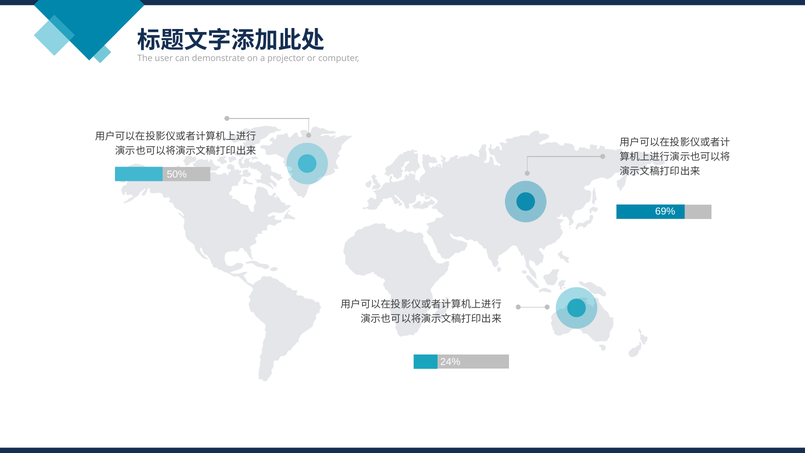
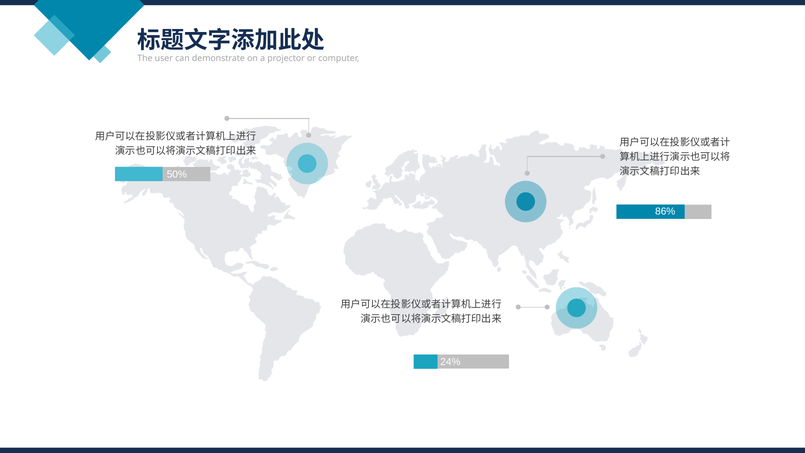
69%: 69% -> 86%
